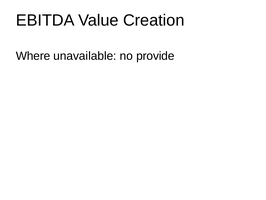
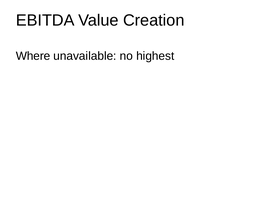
provide: provide -> highest
